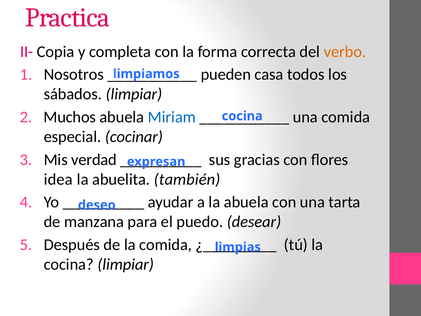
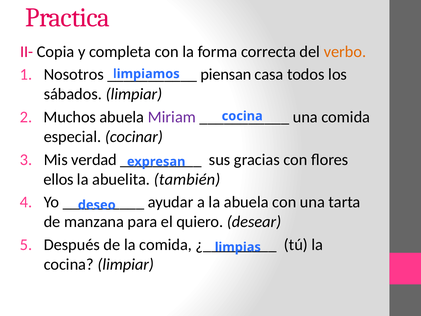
pueden: pueden -> piensan
Miriam colour: blue -> purple
idea: idea -> ellos
puedo: puedo -> quiero
